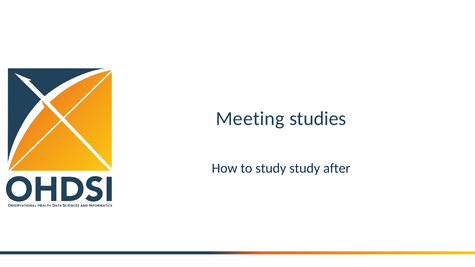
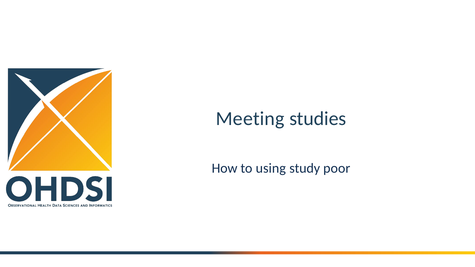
to study: study -> using
after: after -> poor
